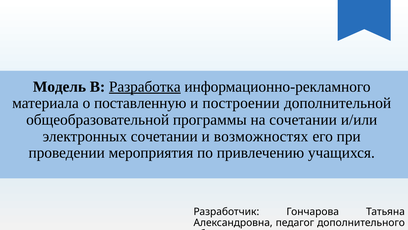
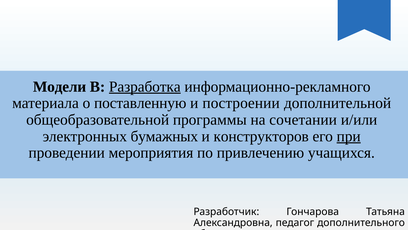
Модель: Модель -> Модели
электронных сочетании: сочетании -> бумажных
возможностях: возможностях -> конструкторов
при underline: none -> present
